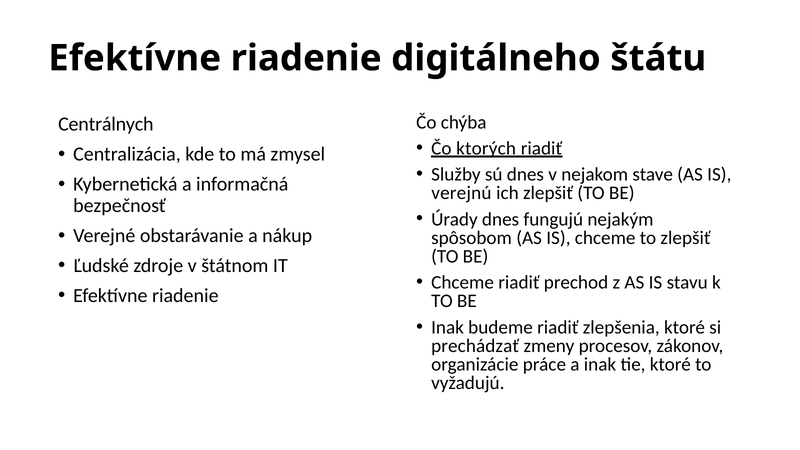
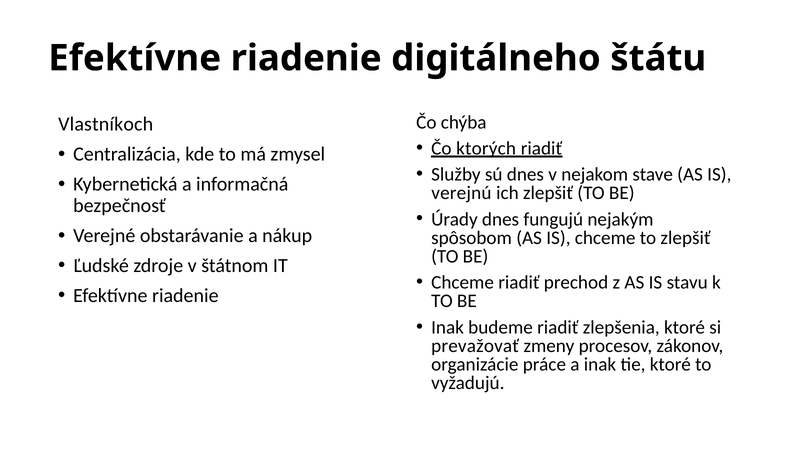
Centrálnych: Centrálnych -> Vlastníkoch
prechádzať: prechádzať -> prevažovať
